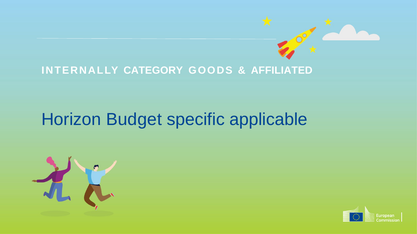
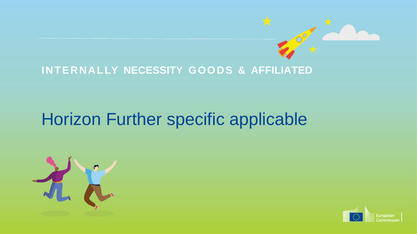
CATEGORY: CATEGORY -> NECESSITY
Budget: Budget -> Further
